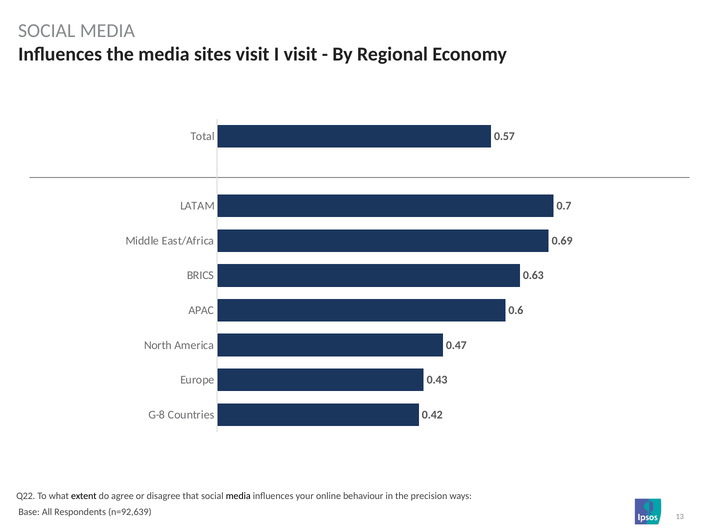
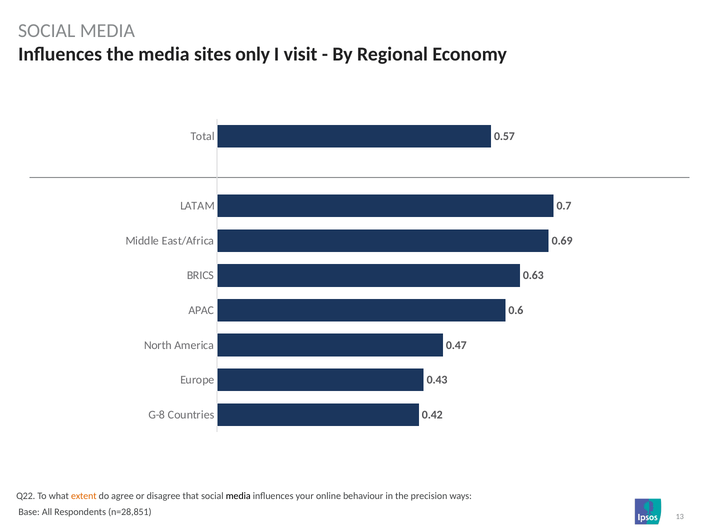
sites visit: visit -> only
extent colour: black -> orange
n=92,639: n=92,639 -> n=28,851
